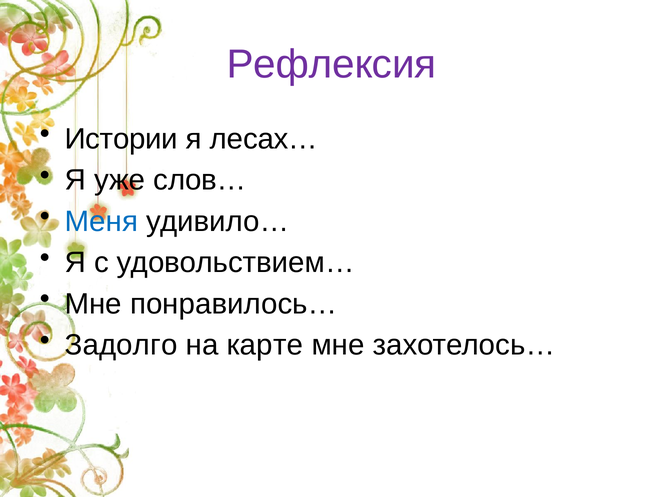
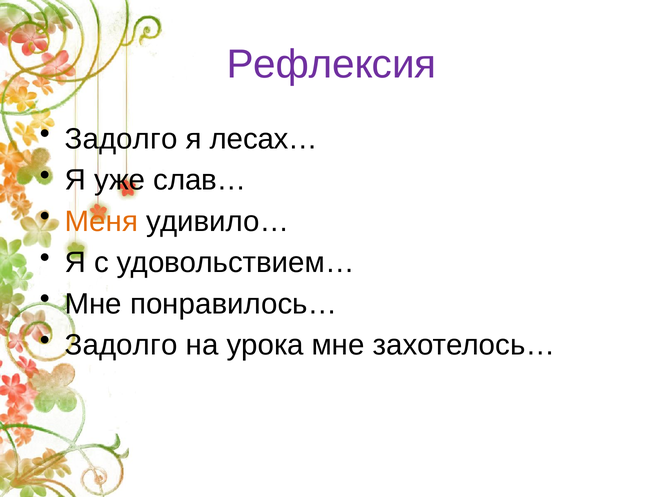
Истории at (121, 139): Истории -> Задолго
слов…: слов… -> слав…
Меня colour: blue -> orange
карте: карте -> урока
